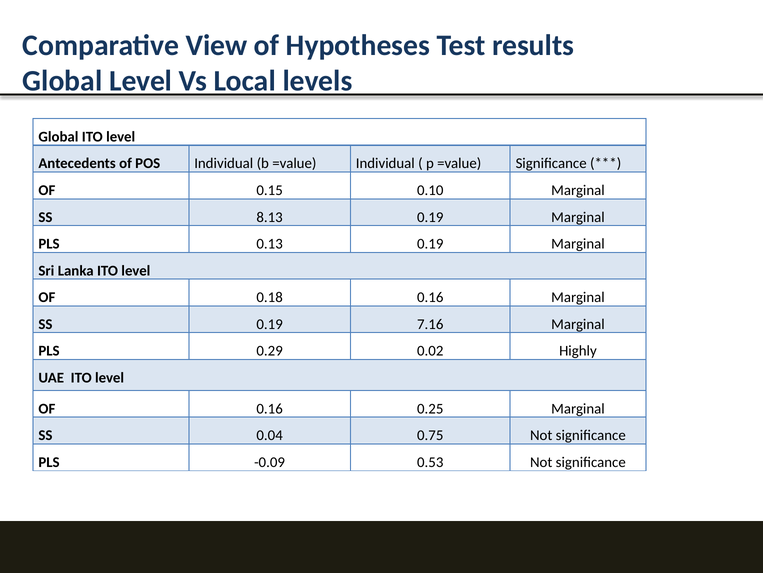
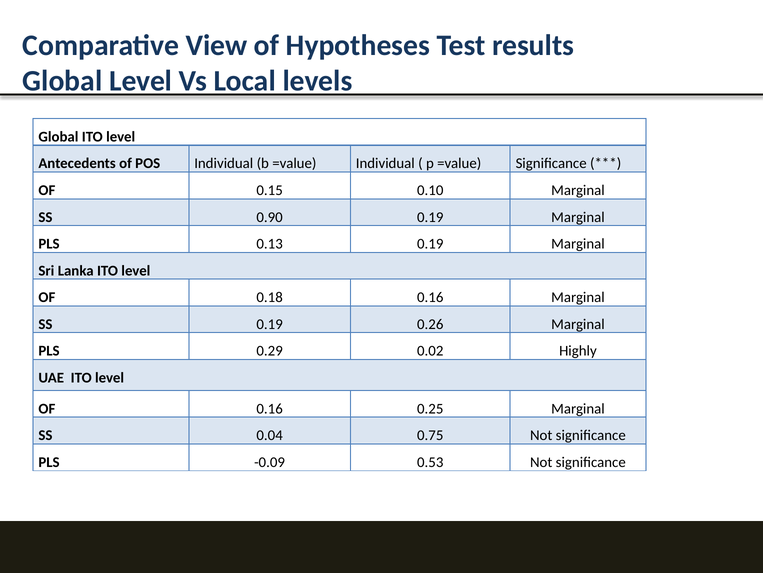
8.13: 8.13 -> 0.90
7.16: 7.16 -> 0.26
